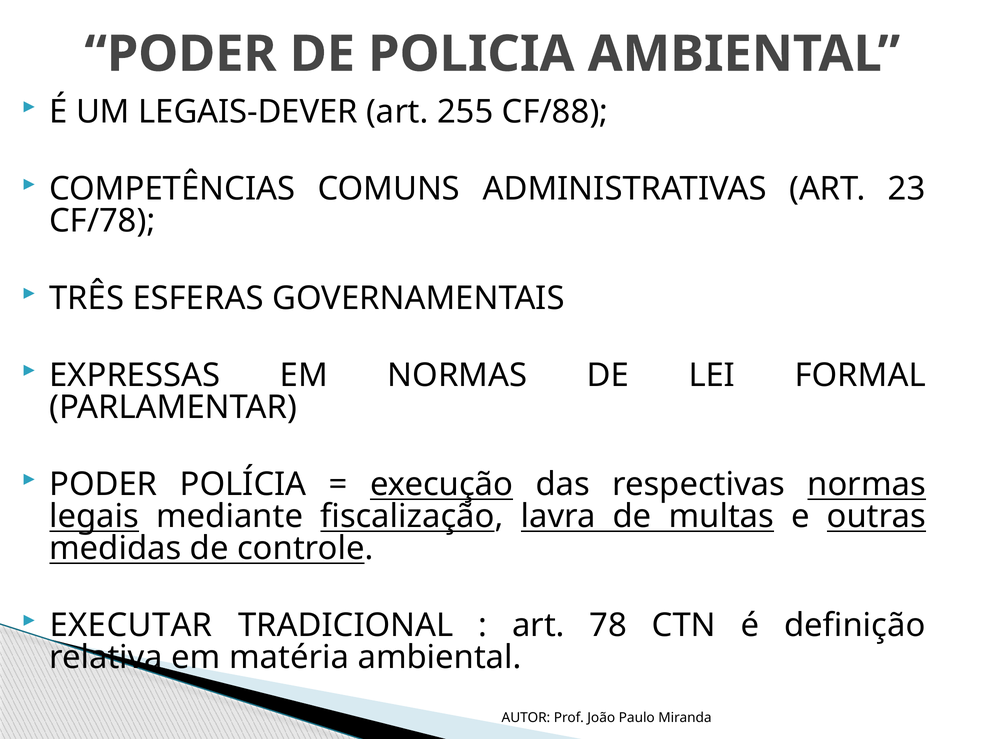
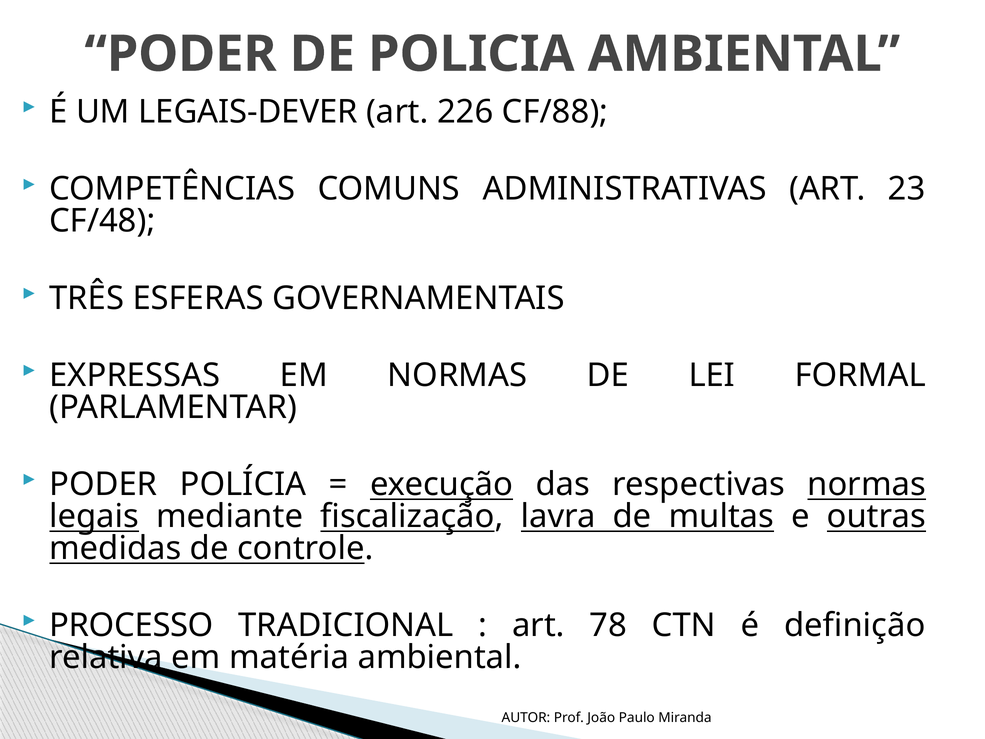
255: 255 -> 226
CF/78: CF/78 -> CF/48
EXECUTAR: EXECUTAR -> PROCESSO
